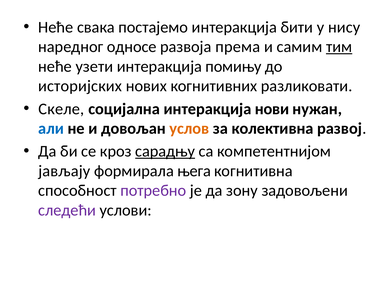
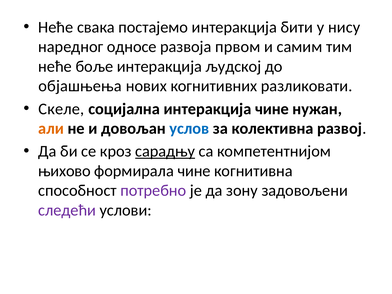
према: према -> првом
тим underline: present -> none
узети: узети -> боље
помињу: помињу -> људској
историјских: историјских -> објашњења
интеракција нови: нови -> чине
али colour: blue -> orange
услов colour: orange -> blue
јављају: јављају -> њихово
формирала њега: њега -> чине
